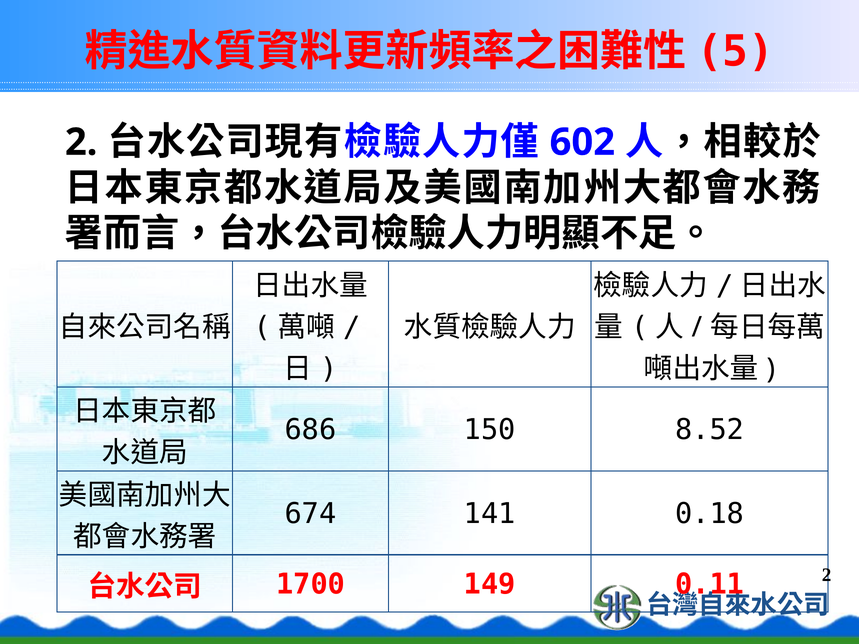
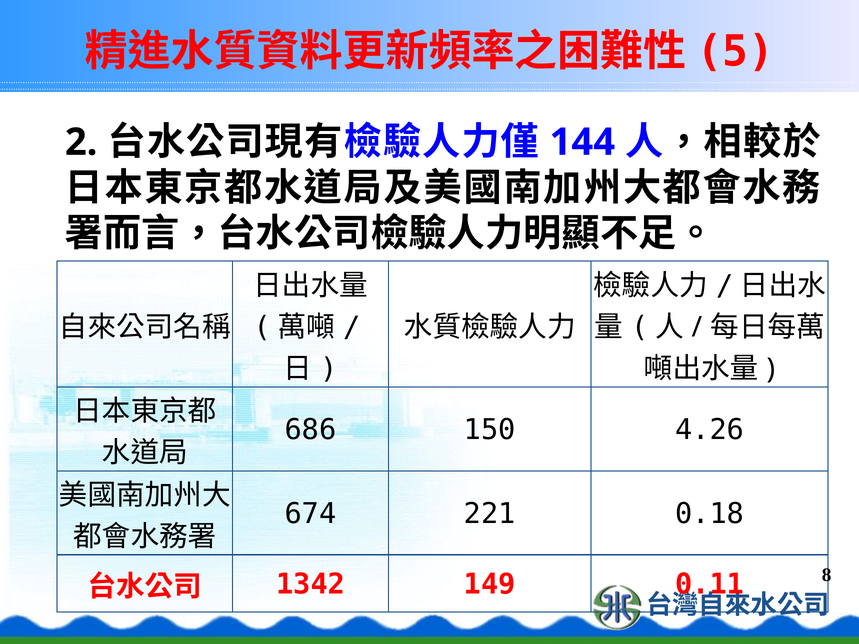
602: 602 -> 144
8.52: 8.52 -> 4.26
141: 141 -> 221
1700: 1700 -> 1342
0.11 2: 2 -> 8
